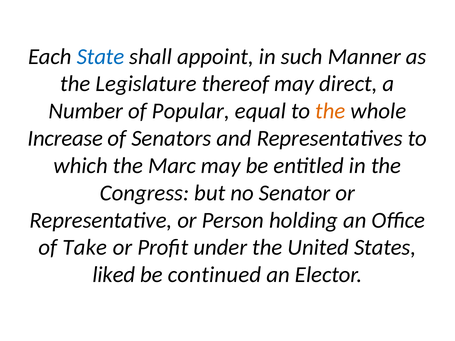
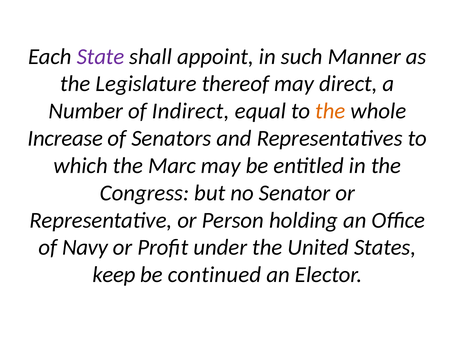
State colour: blue -> purple
Popular: Popular -> Indirect
Take: Take -> Navy
liked: liked -> keep
